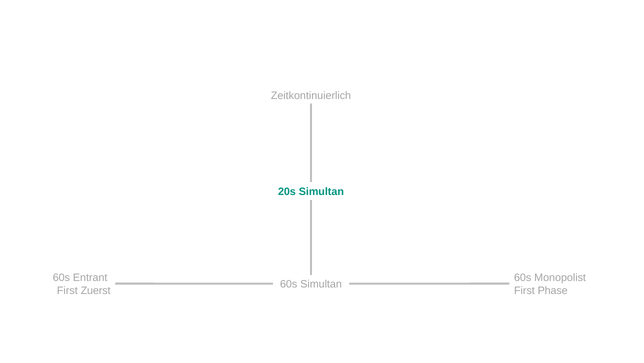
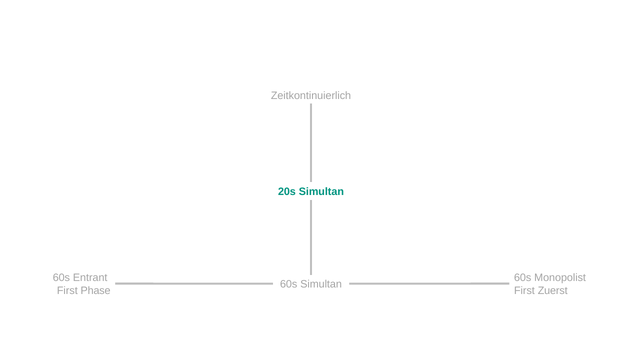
Zuerst: Zuerst -> Phase
Phase: Phase -> Zuerst
